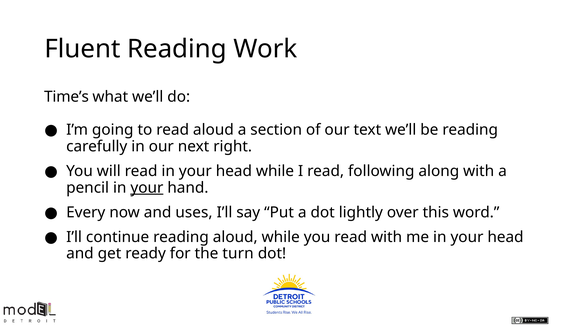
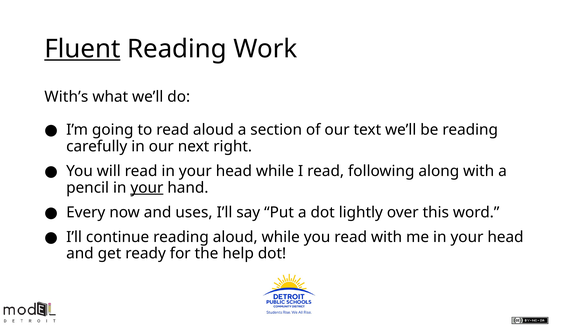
Fluent underline: none -> present
Time’s: Time’s -> With’s
turn: turn -> help
